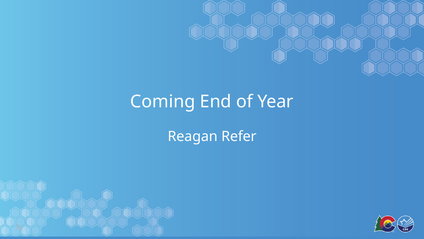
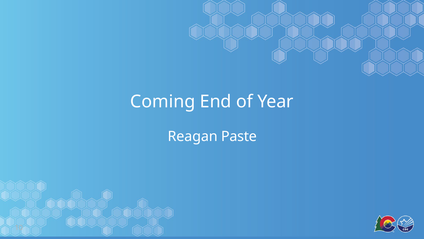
Refer: Refer -> Paste
